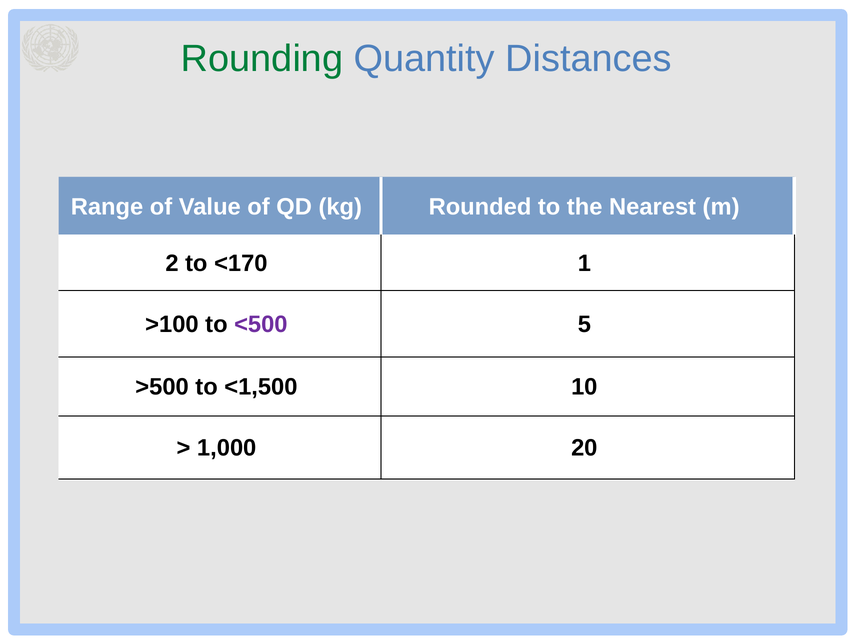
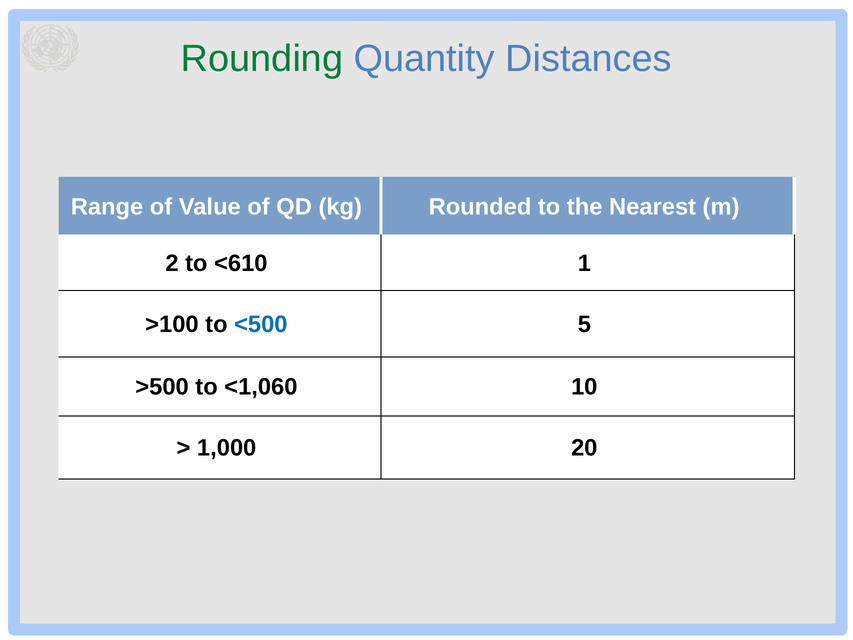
<170: <170 -> <610
<500 colour: purple -> blue
<1,500: <1,500 -> <1,060
